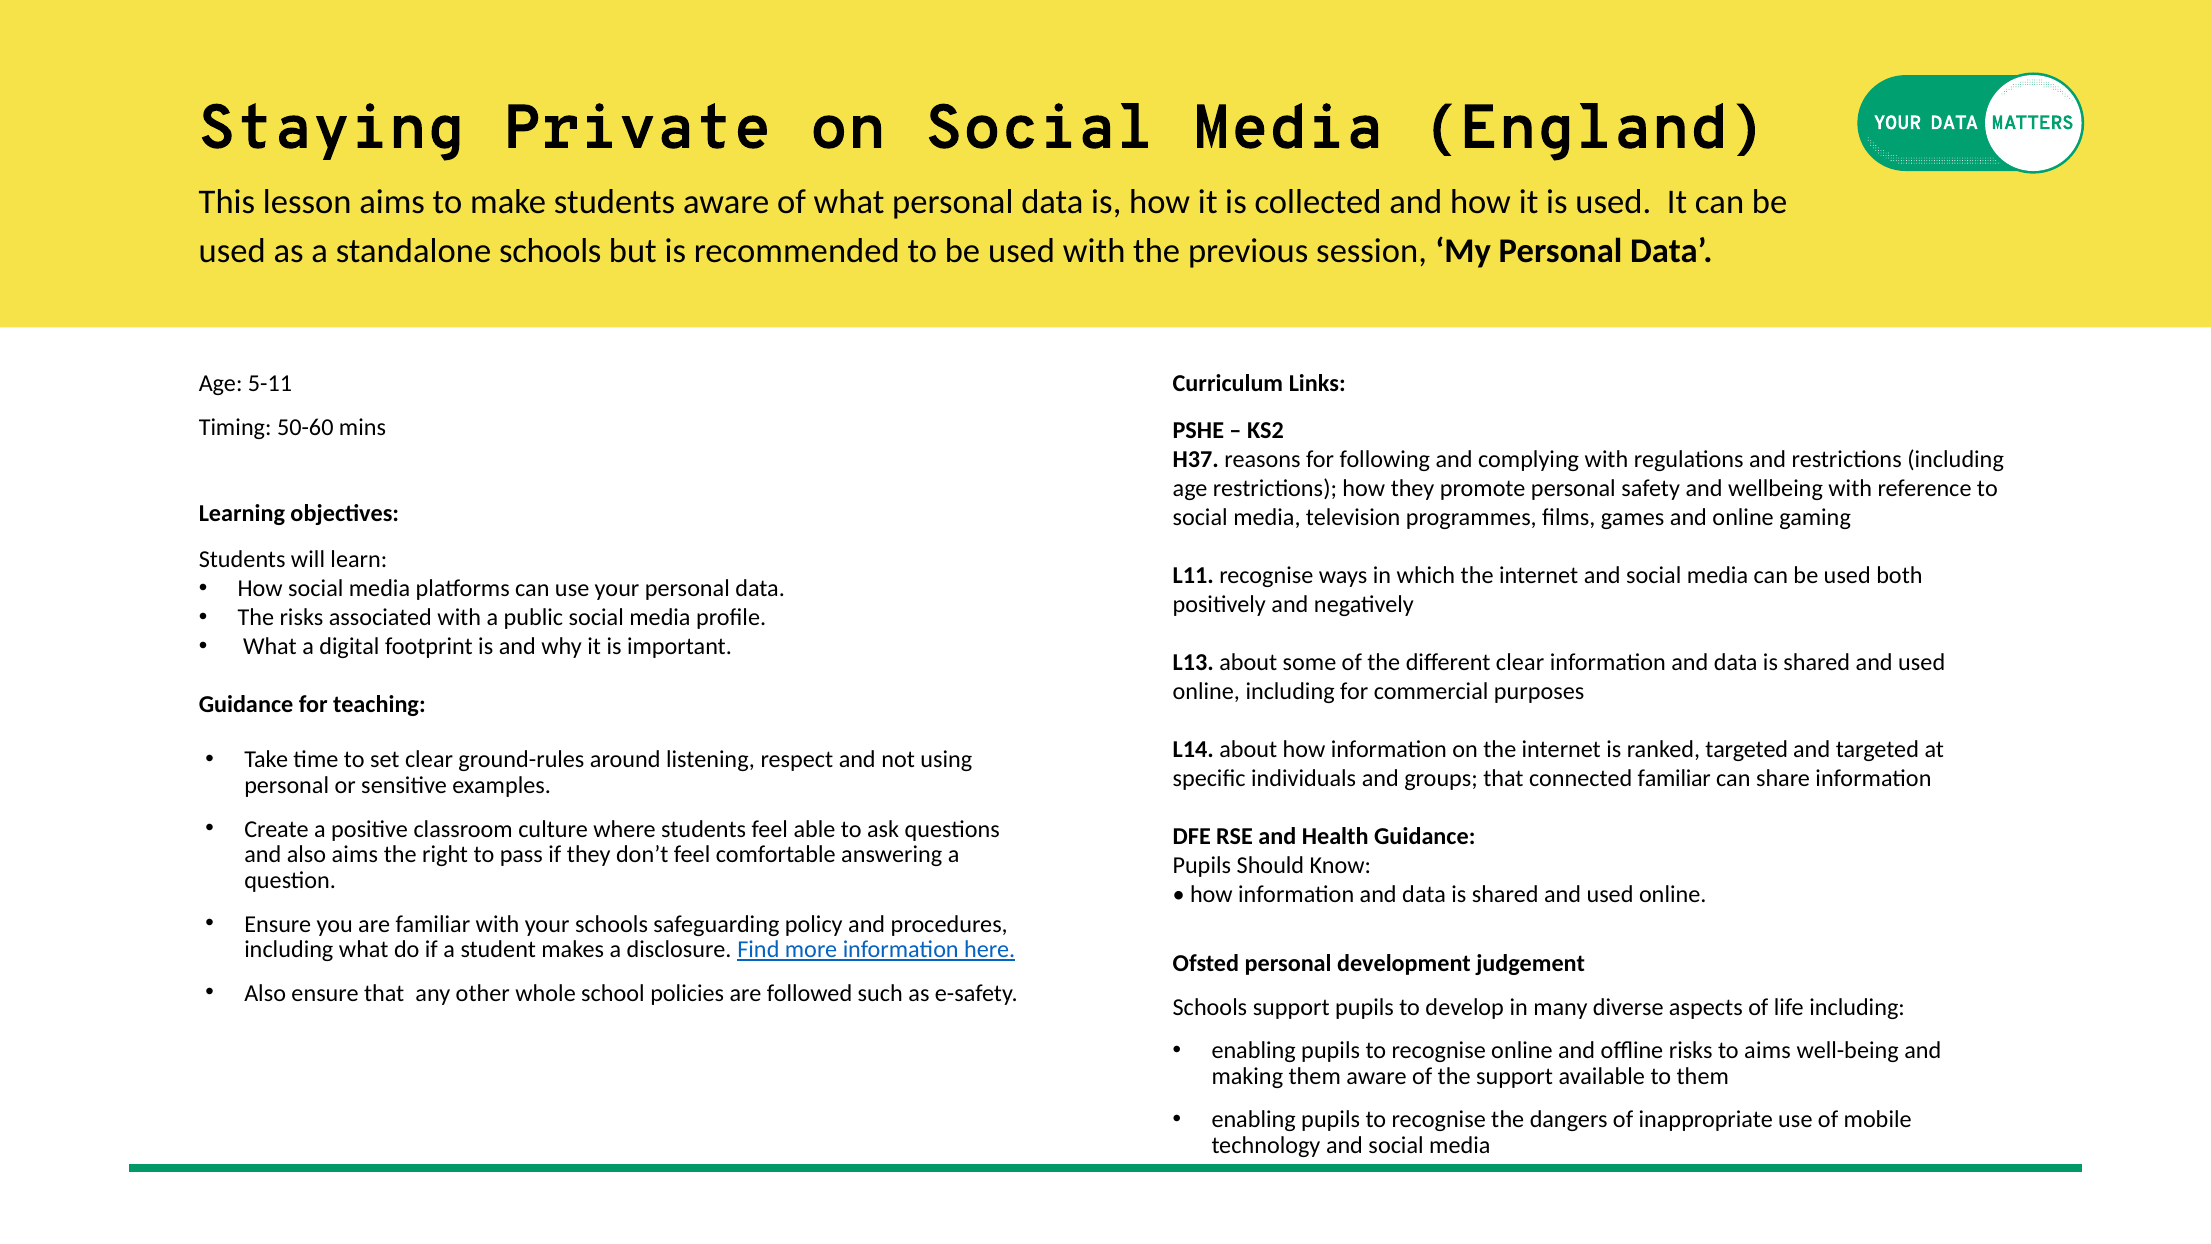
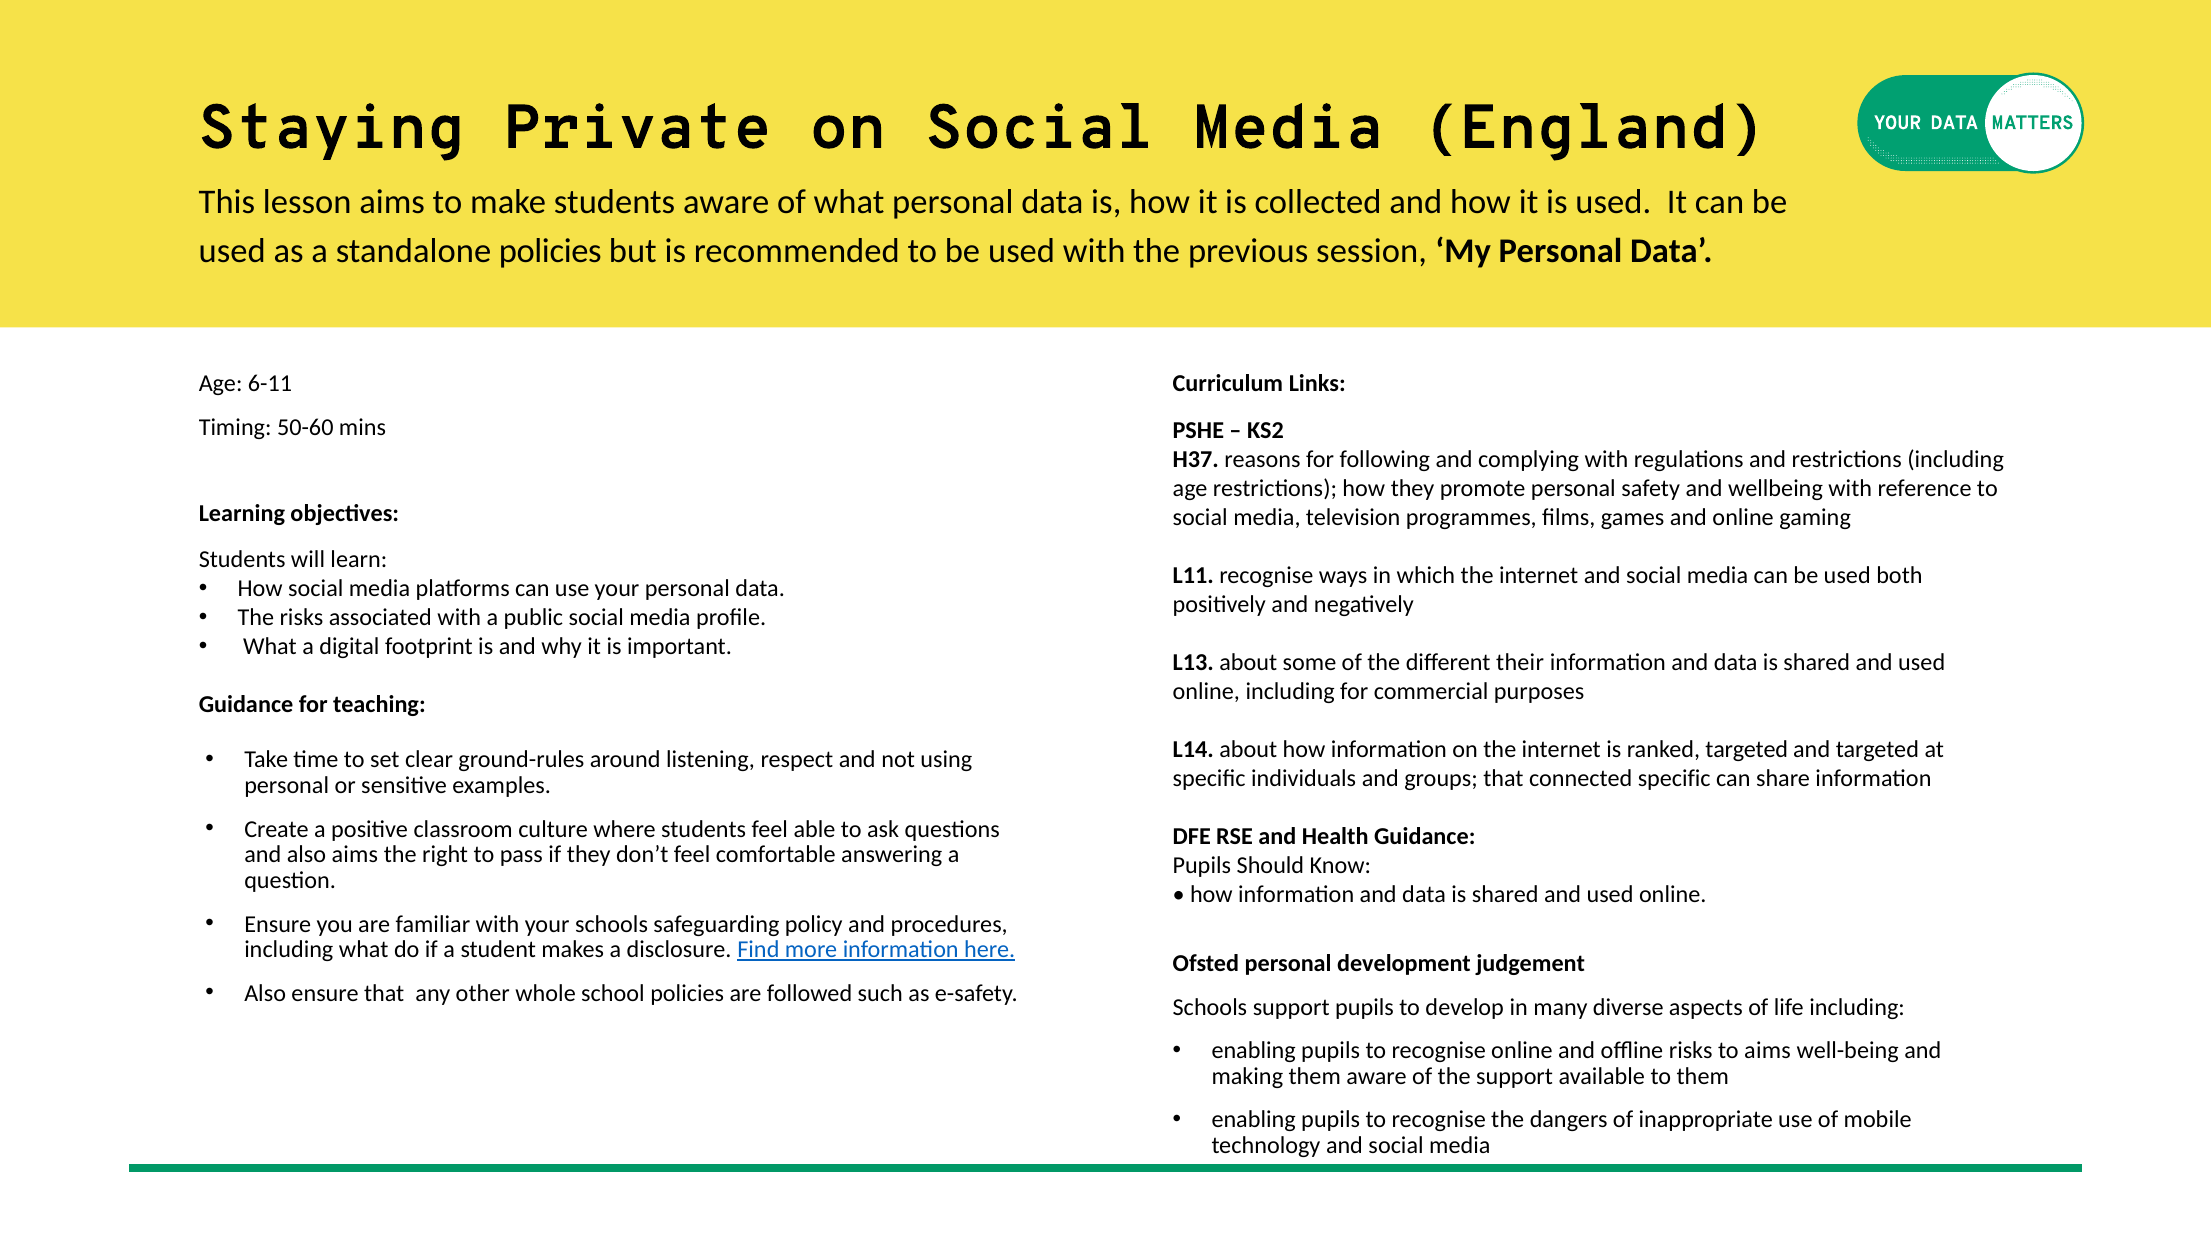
standalone schools: schools -> policies
5-11: 5-11 -> 6-11
different clear: clear -> their
connected familiar: familiar -> specific
